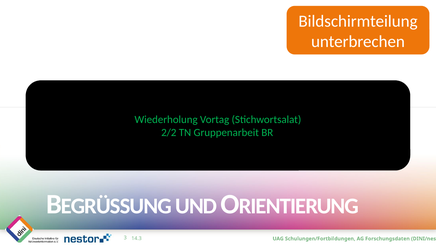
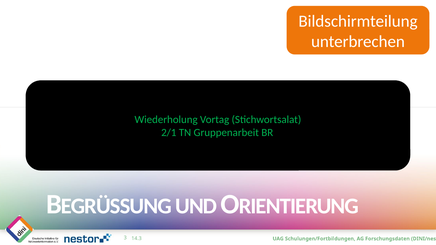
2/2: 2/2 -> 2/1
